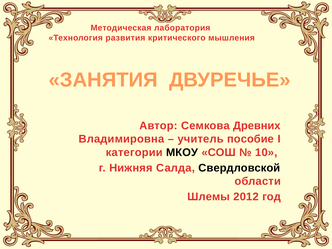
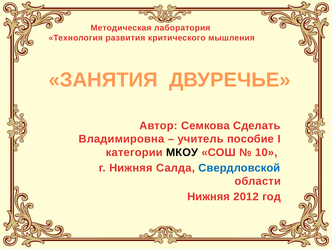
Древних: Древних -> Сделать
Свердловской colour: black -> blue
Шлемы at (209, 197): Шлемы -> Нижняя
